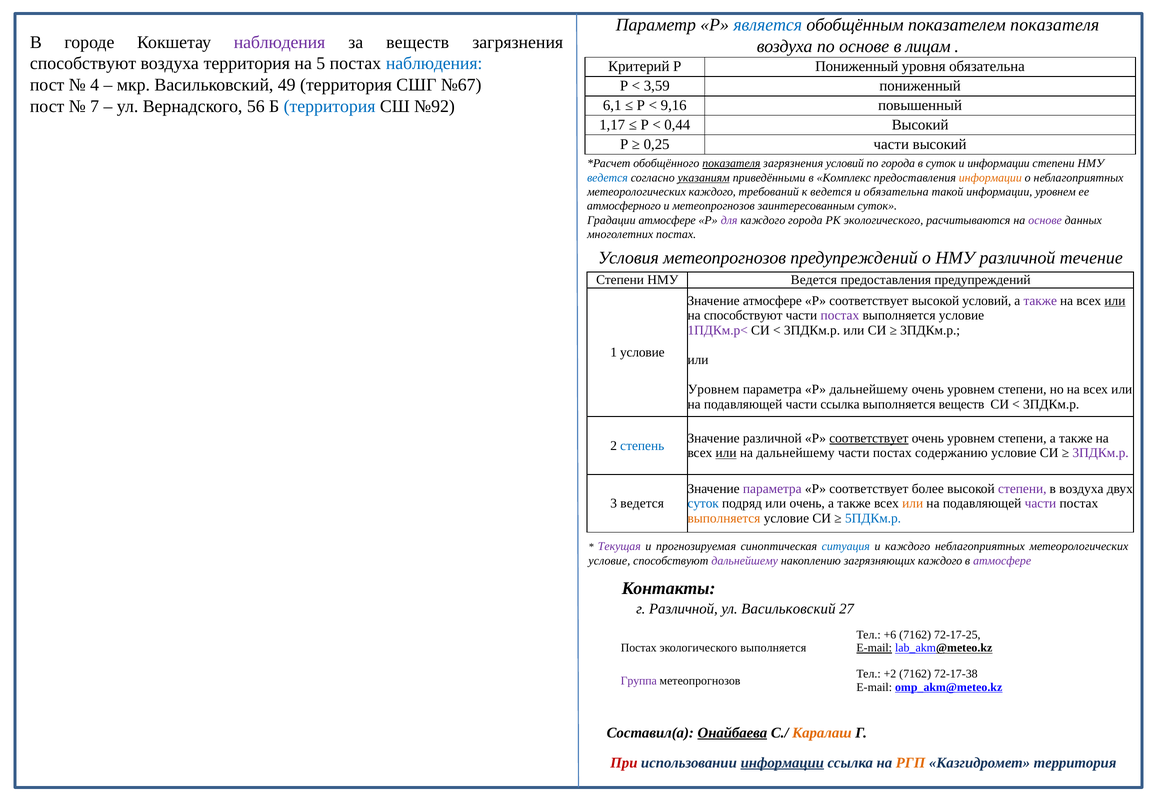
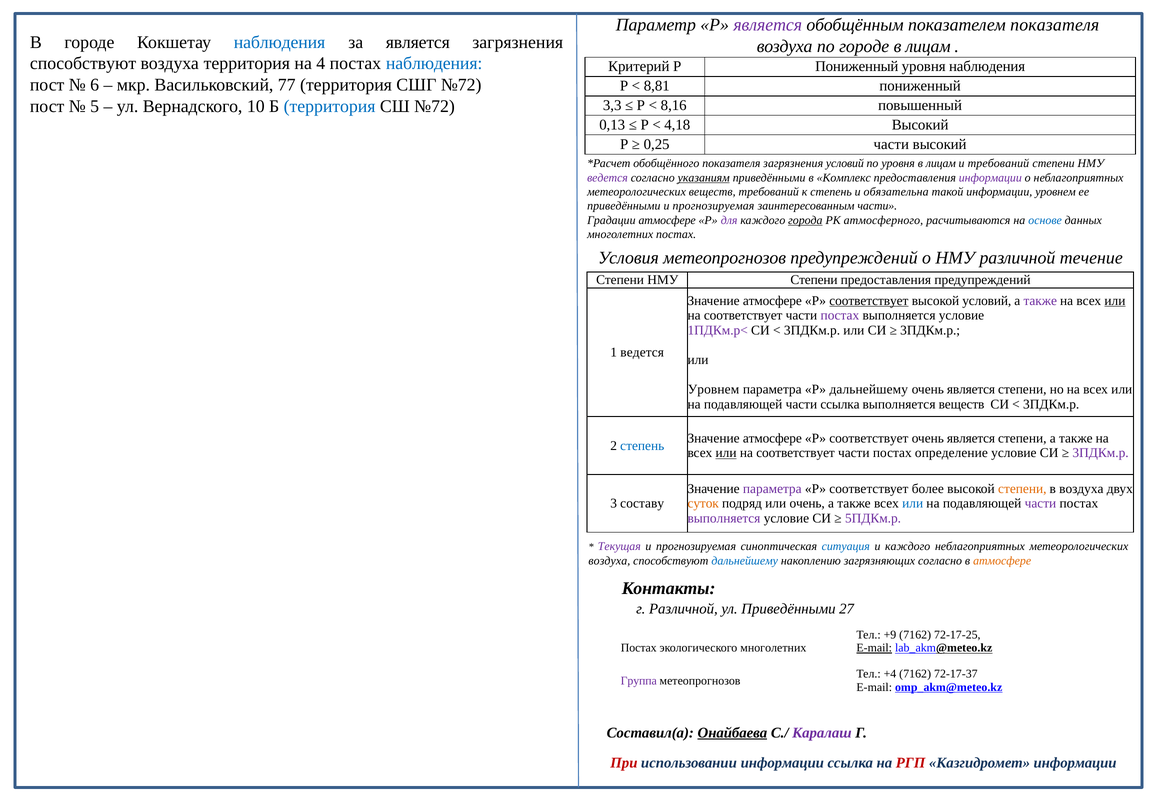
является at (768, 25) colour: blue -> purple
наблюдения at (280, 42) colour: purple -> blue
за веществ: веществ -> является
по основе: основе -> городе
5: 5 -> 4
уровня обязательна: обязательна -> наблюдения
4: 4 -> 6
49: 49 -> 77
СШГ №67: №67 -> №72
3,59: 3,59 -> 8,81
7: 7 -> 5
56: 56 -> 10
СШ №92: №92 -> №72
6,1: 6,1 -> 3,3
9,16: 9,16 -> 8,16
1,17: 1,17 -> 0,13
0,44: 0,44 -> 4,18
показателя at (731, 163) underline: present -> none
по города: города -> уровня
суток at (941, 163): суток -> лицам
и информации: информации -> требований
ведется at (607, 178) colour: blue -> purple
информации at (990, 178) colour: orange -> purple
метеорологических каждого: каждого -> веществ
к ведется: ведется -> степень
атмосферного at (624, 206): атмосферного -> приведёнными
метеопрогнозов at (714, 206): метеопрогнозов -> прогнозируемая
заинтересованным суток: суток -> части
города at (805, 220) underline: none -> present
РК экологического: экологического -> атмосферного
основе at (1045, 220) colour: purple -> blue
Ведется at (814, 280): Ведется -> Степени
соответствует at (869, 301) underline: none -> present
способствуют at (743, 315): способствуют -> соответствует
1 условие: условие -> ведется
уровнем at (971, 389): уровнем -> является
различной at (772, 438): различной -> атмосфере
соответствует at (869, 438) underline: present -> none
уровнем at (971, 438): уровнем -> является
дальнейшему at (795, 453): дальнейшему -> соответствует
содержанию: содержанию -> определение
степени at (1022, 489) colour: purple -> orange
3 ведется: ведется -> составу
суток at (703, 503) colour: blue -> orange
или at (913, 503) colour: orange -> blue
выполняется at (724, 518) colour: orange -> purple
5ПДКм.р colour: blue -> purple
условие at (609, 561): условие -> воздуха
дальнейшему at (745, 561) colour: purple -> blue
загрязняющих каждого: каждого -> согласно
атмосфере at (1002, 561) colour: purple -> orange
ул Васильковский: Васильковский -> Приведёнными
+6: +6 -> +9
экологического выполняется: выполняется -> многолетних
+2: +2 -> +4
72-17-38: 72-17-38 -> 72-17-37
Каралаш colour: orange -> purple
информации at (782, 763) underline: present -> none
РГП colour: orange -> red
Казгидромет территория: территория -> информации
